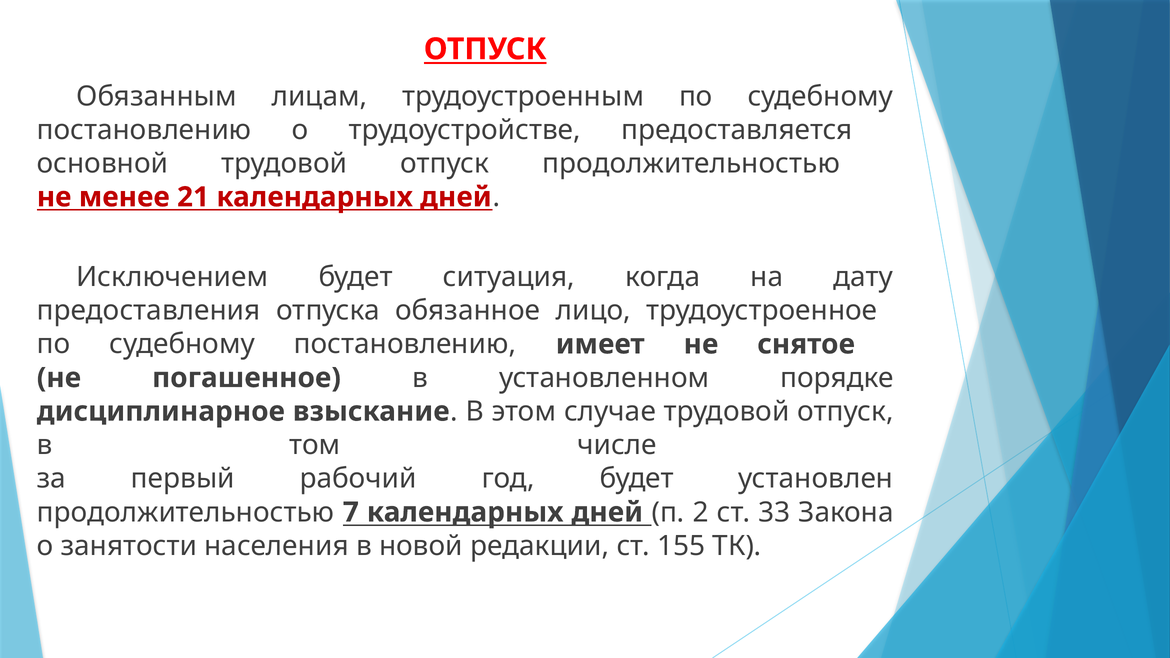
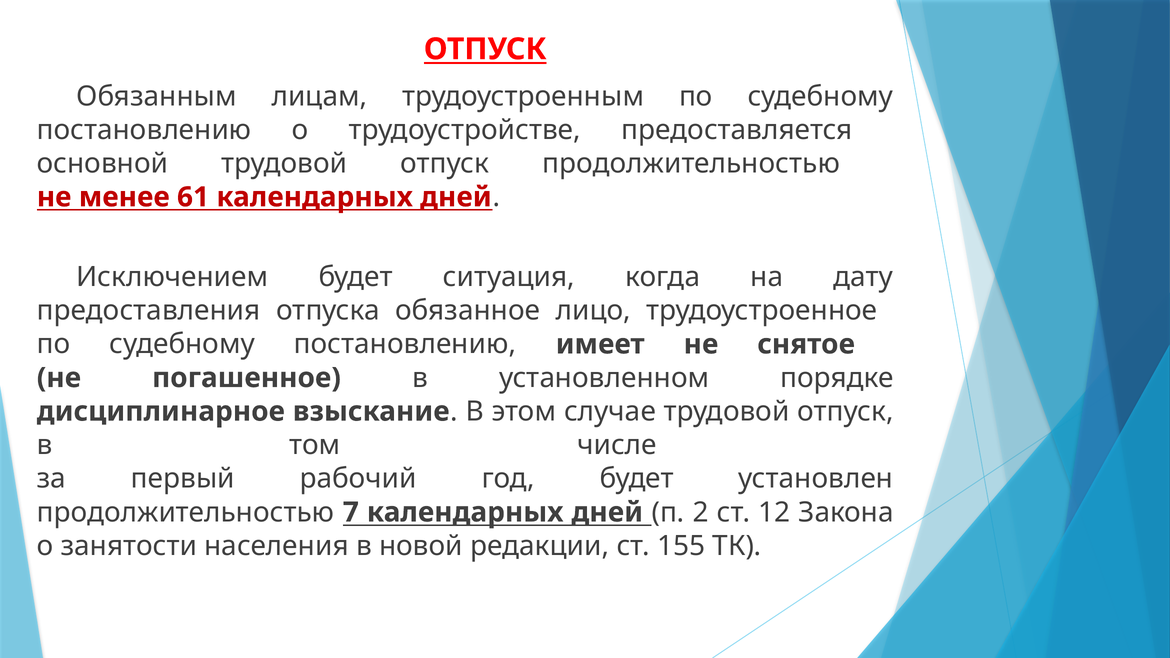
21: 21 -> 61
33: 33 -> 12
